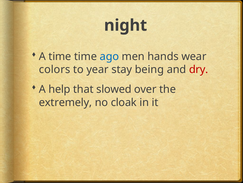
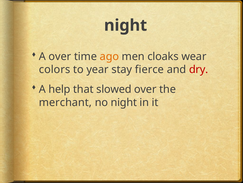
A time: time -> over
ago colour: blue -> orange
hands: hands -> cloaks
being: being -> fierce
extremely: extremely -> merchant
no cloak: cloak -> night
